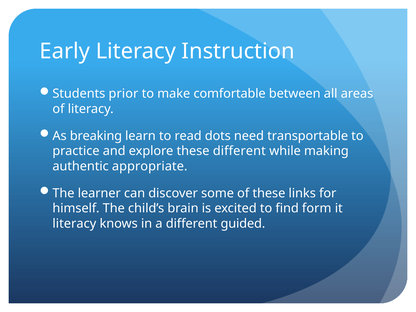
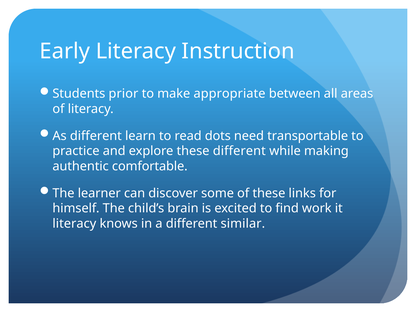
comfortable: comfortable -> appropriate
As breaking: breaking -> different
appropriate: appropriate -> comfortable
form: form -> work
guided: guided -> similar
